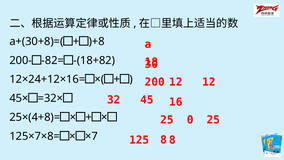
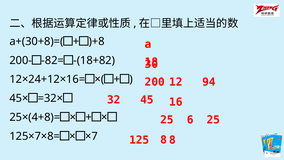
12 12: 12 -> 94
0: 0 -> 6
